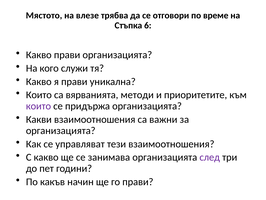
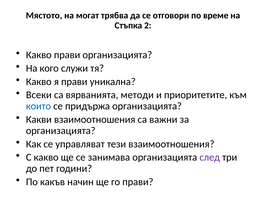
влезе: влезе -> могат
6: 6 -> 2
Които at (39, 95): Които -> Всеки
които at (38, 106) colour: purple -> blue
